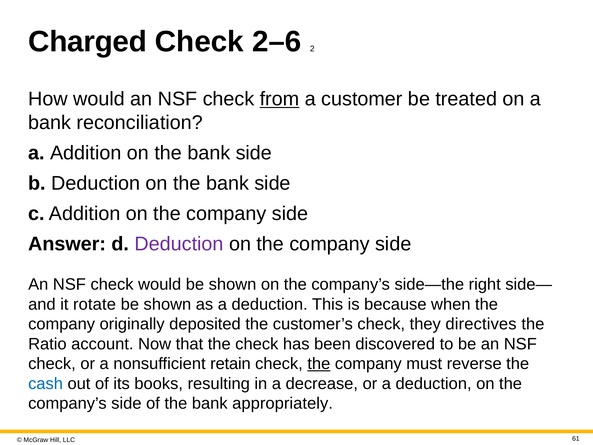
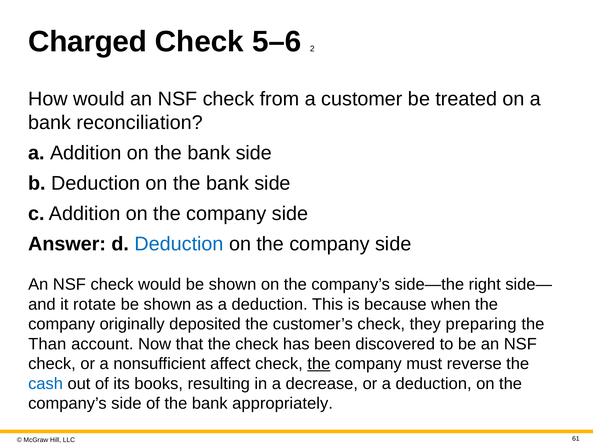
2–6: 2–6 -> 5–6
from underline: present -> none
Deduction at (179, 244) colour: purple -> blue
directives: directives -> preparing
Ratio: Ratio -> Than
retain: retain -> affect
